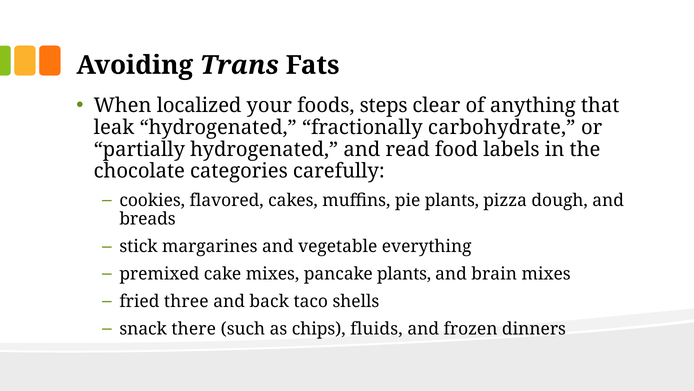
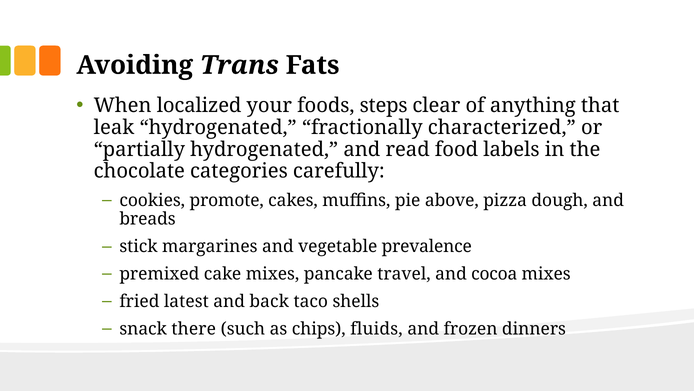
carbohydrate: carbohydrate -> characterized
flavored: flavored -> promote
pie plants: plants -> above
everything: everything -> prevalence
pancake plants: plants -> travel
brain: brain -> cocoa
three: three -> latest
